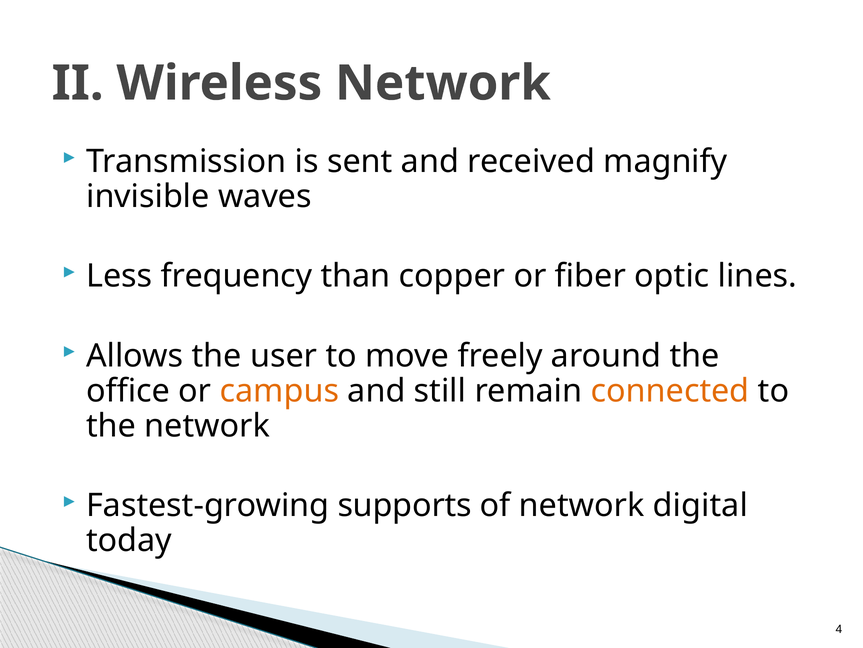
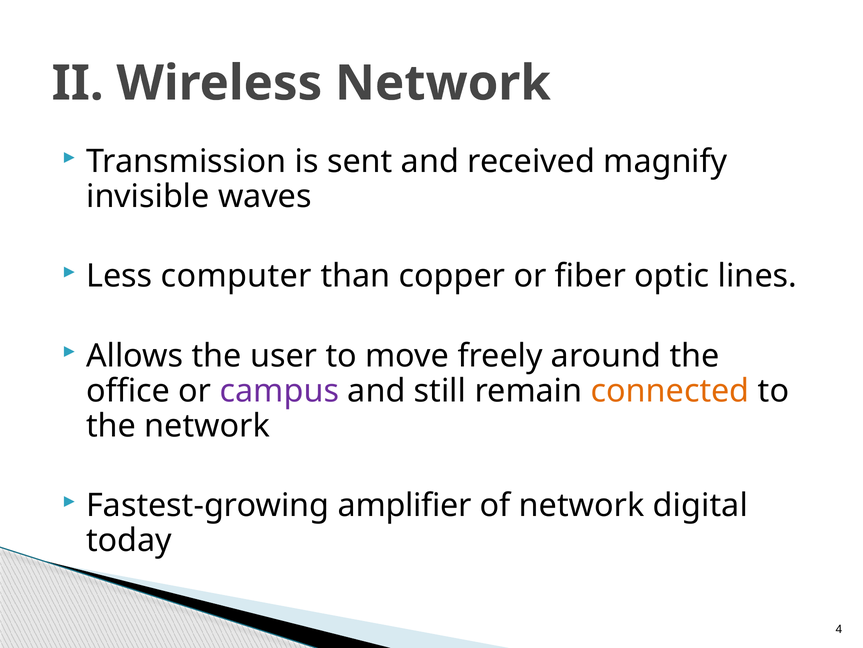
frequency: frequency -> computer
campus colour: orange -> purple
supports: supports -> amplifier
